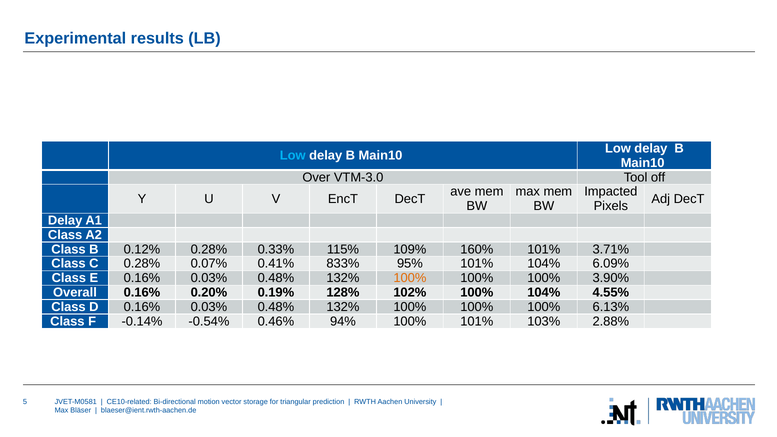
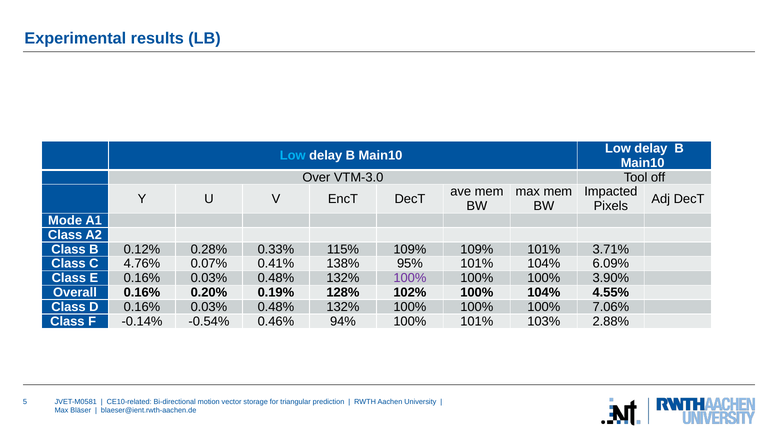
Delay at (65, 221): Delay -> Mode
109% 160%: 160% -> 109%
C 0.28%: 0.28% -> 4.76%
833%: 833% -> 138%
100% at (410, 278) colour: orange -> purple
6.13%: 6.13% -> 7.06%
